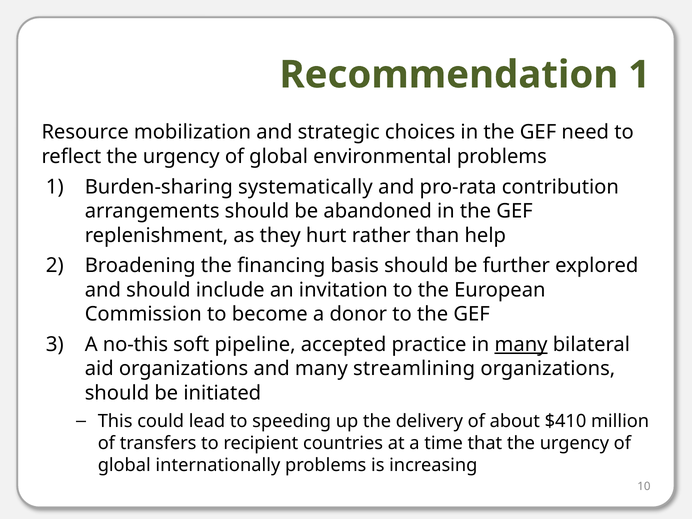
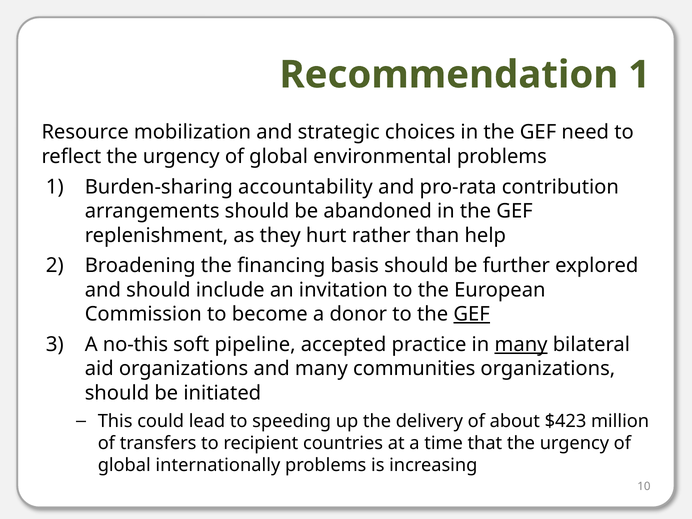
systematically: systematically -> accountability
GEF at (472, 314) underline: none -> present
streamlining: streamlining -> communities
$410: $410 -> $423
